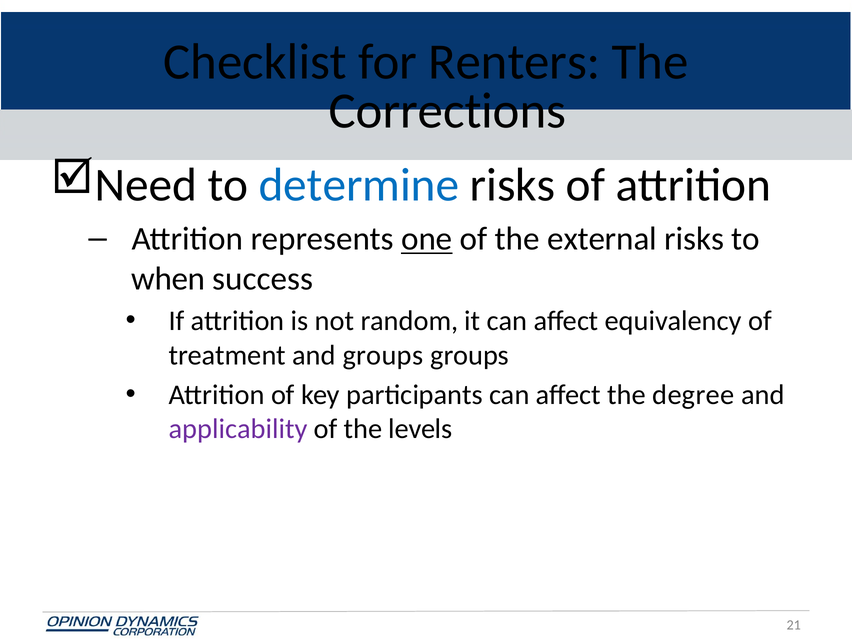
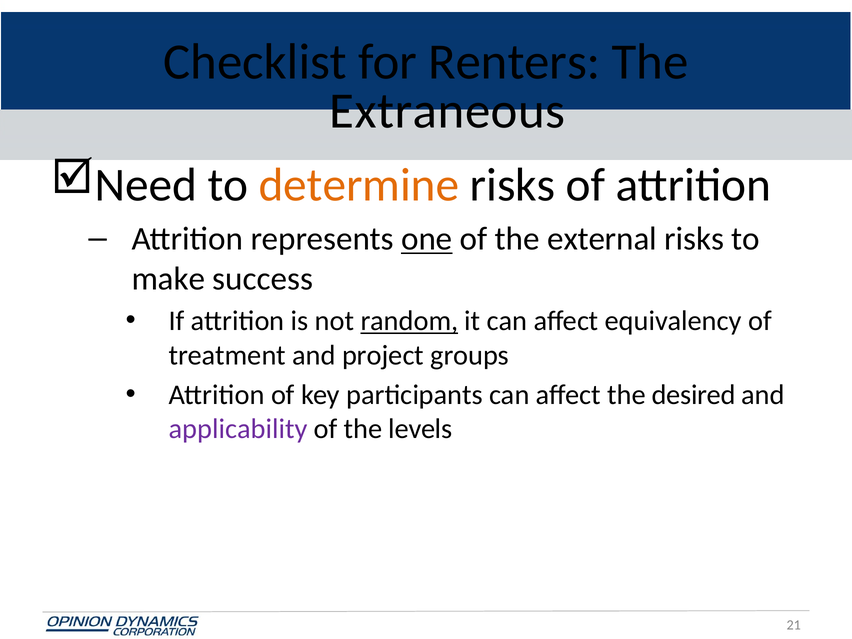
Corrections: Corrections -> Extraneous
determine colour: blue -> orange
when: when -> make
random underline: none -> present
and groups: groups -> project
degree: degree -> desired
